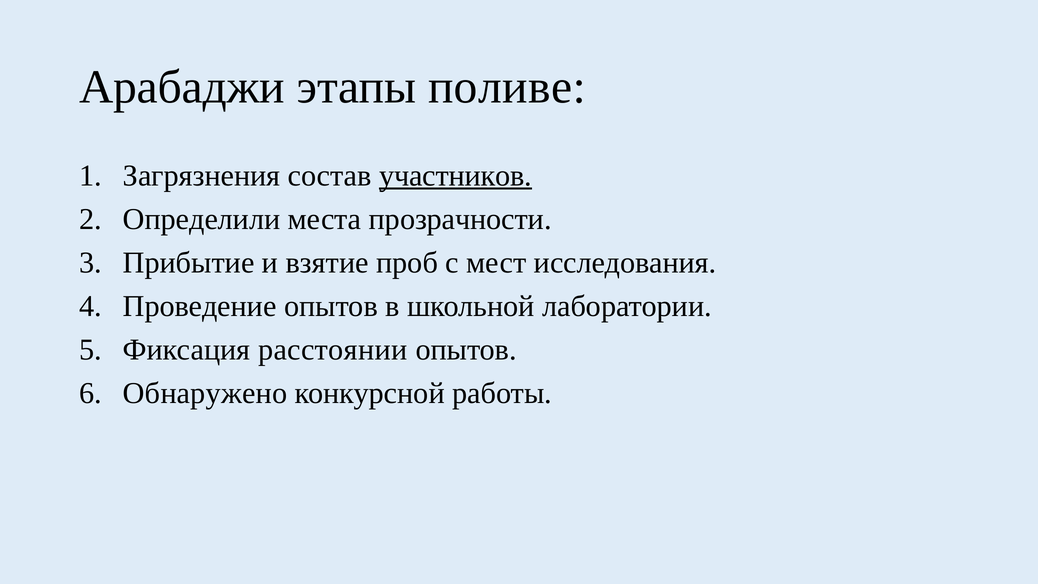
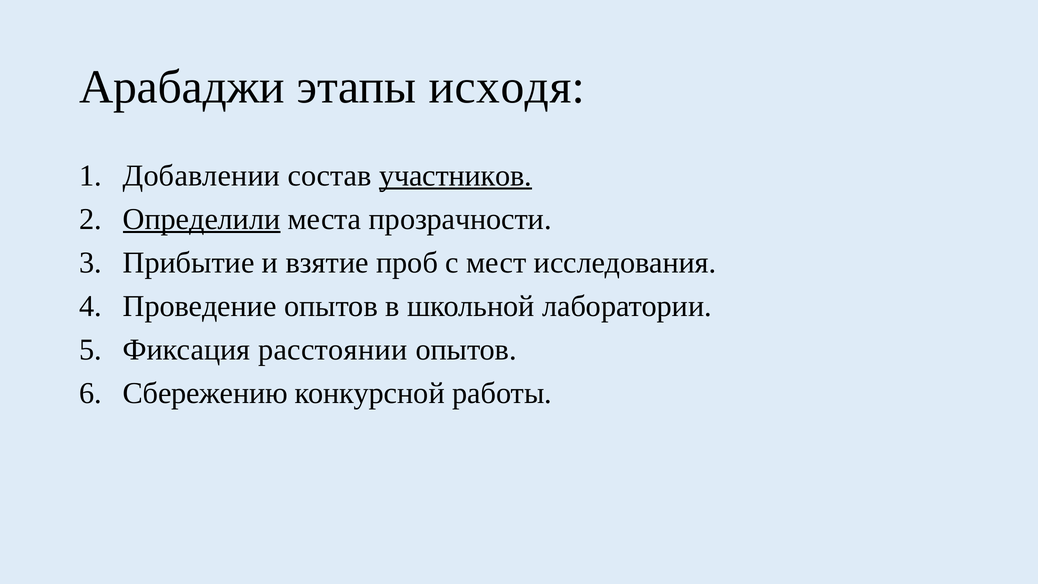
поливе: поливе -> исходя
Загрязнения: Загрязнения -> Добавлении
Определили underline: none -> present
Обнаружено: Обнаружено -> Сбережению
